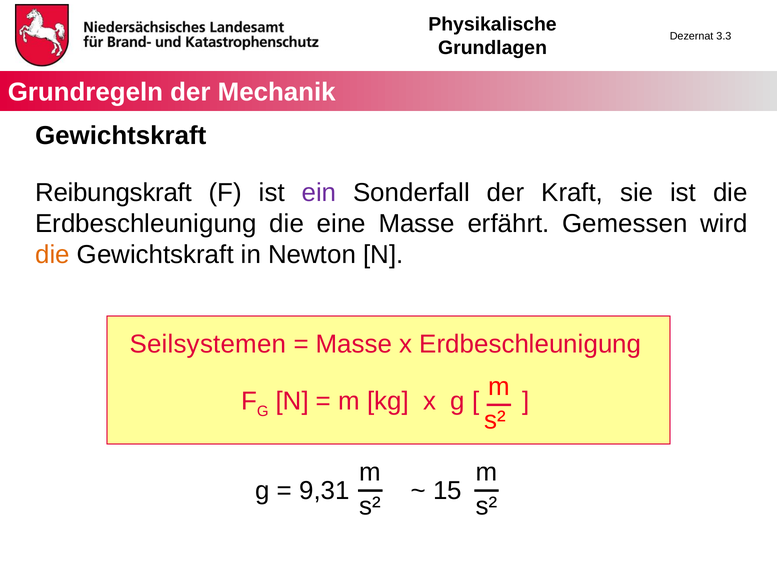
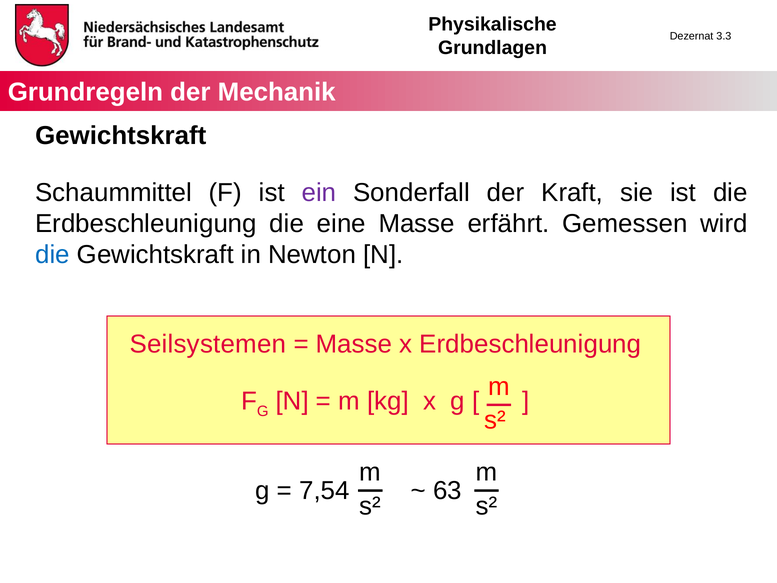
Reibungskraft: Reibungskraft -> Schaummittel
die at (52, 255) colour: orange -> blue
9,31: 9,31 -> 7,54
15: 15 -> 63
